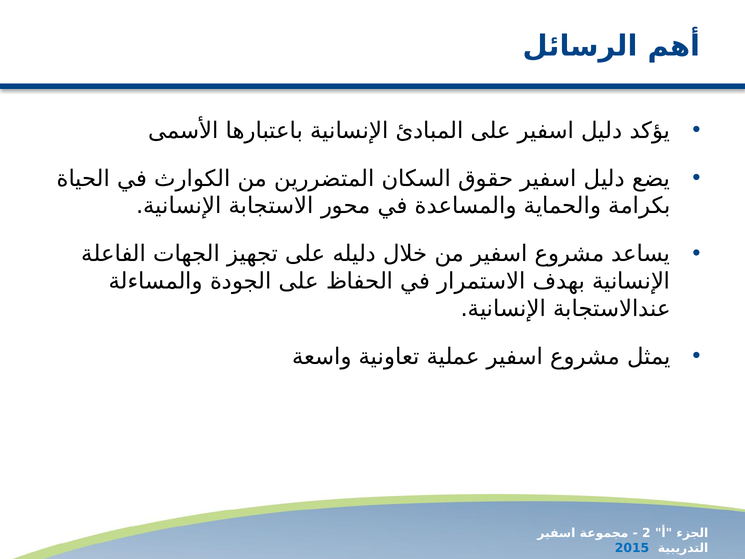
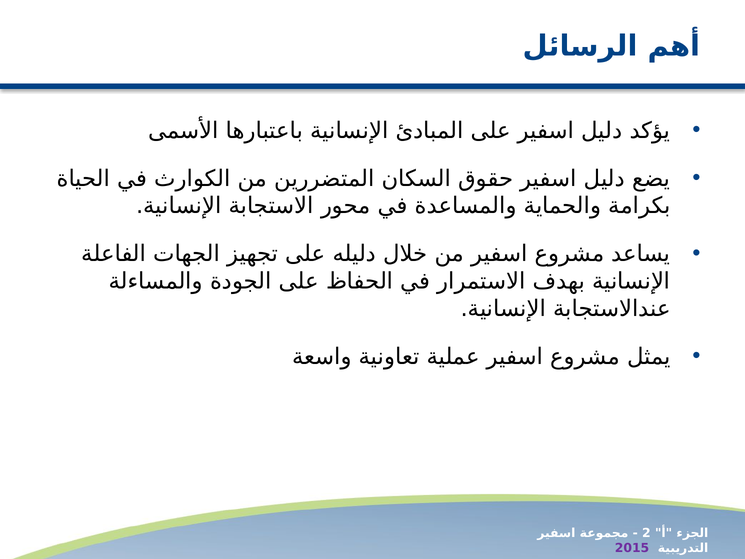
2015 colour: blue -> purple
